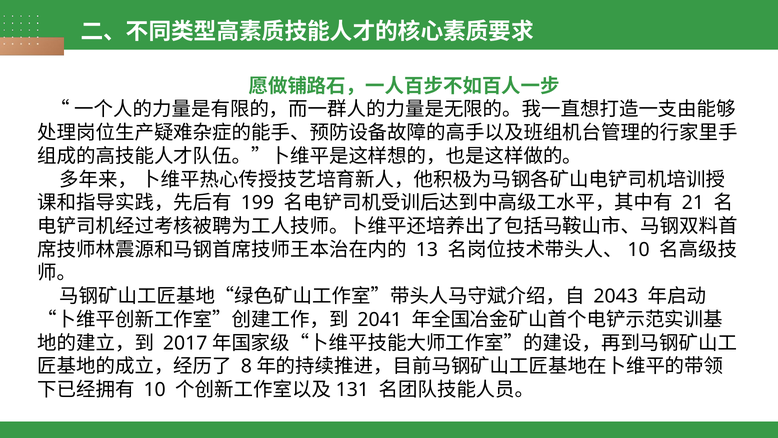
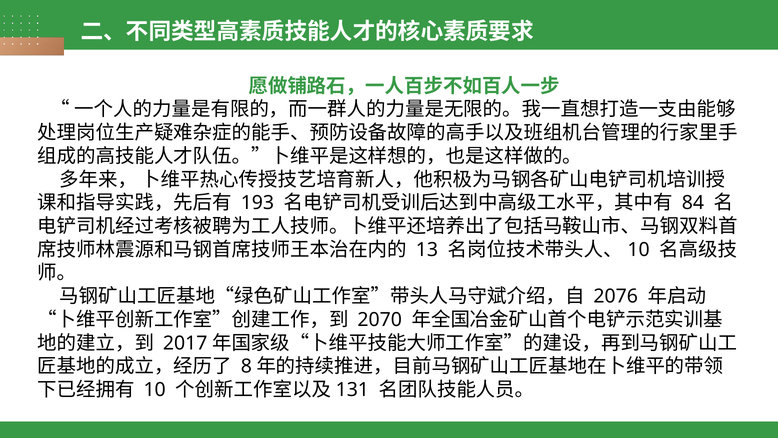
199: 199 -> 193
21: 21 -> 84
2043: 2043 -> 2076
2041: 2041 -> 2070
